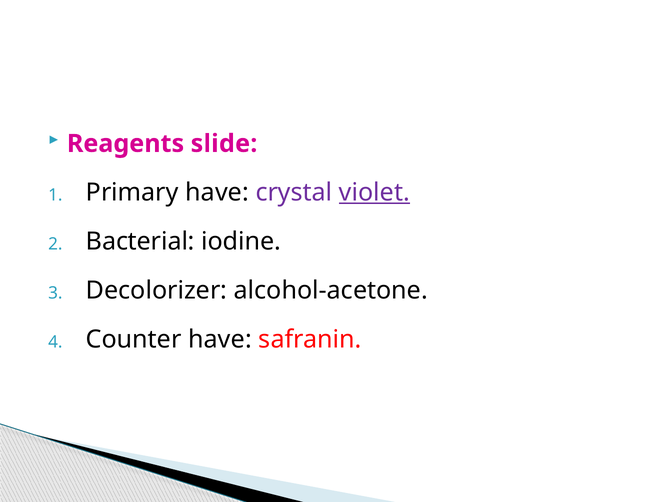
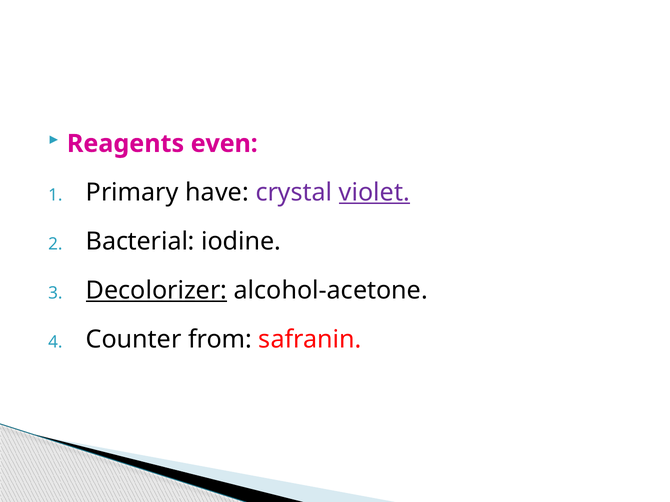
slide: slide -> even
Decolorizer underline: none -> present
Counter have: have -> from
